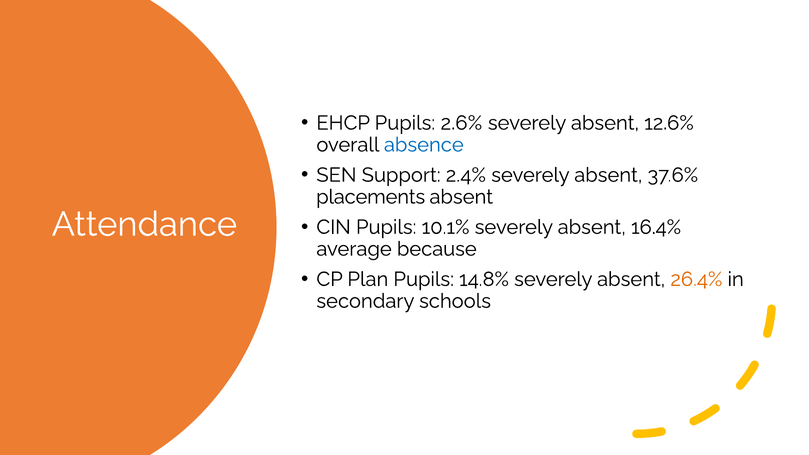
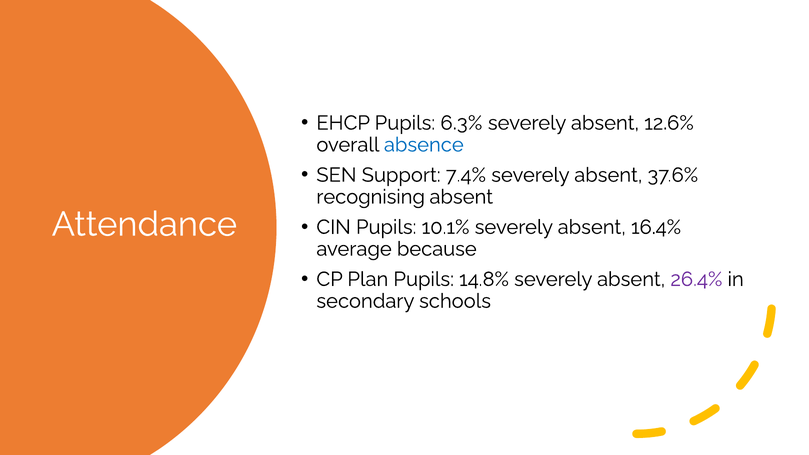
2.6%: 2.6% -> 6.3%
2.4%: 2.4% -> 7.4%
placements: placements -> recognising
26.4% colour: orange -> purple
